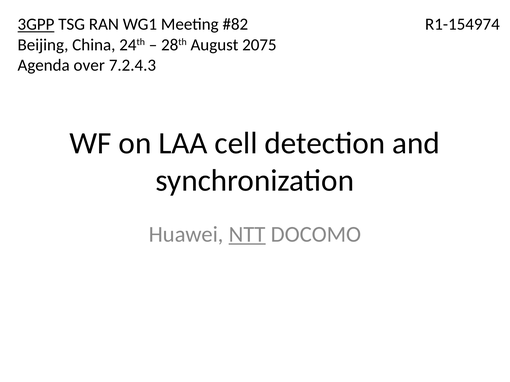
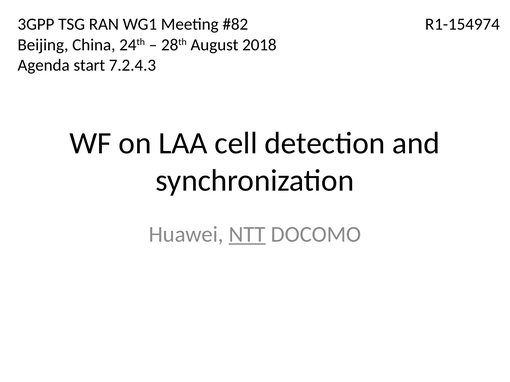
3GPP underline: present -> none
2075: 2075 -> 2018
over: over -> start
